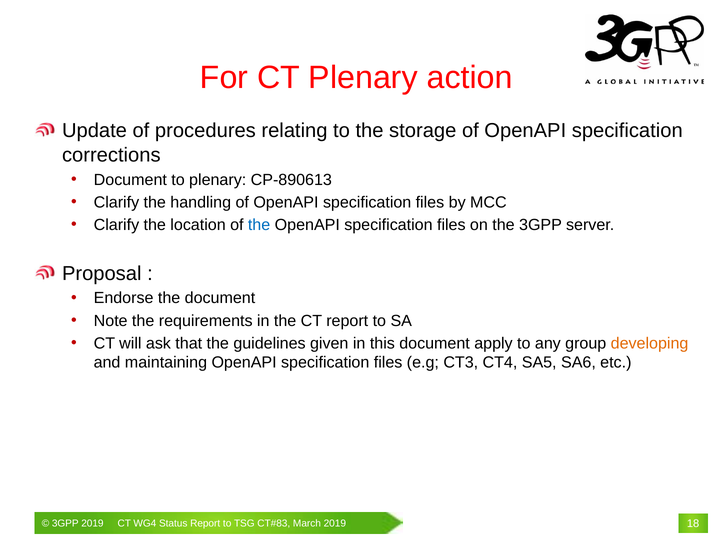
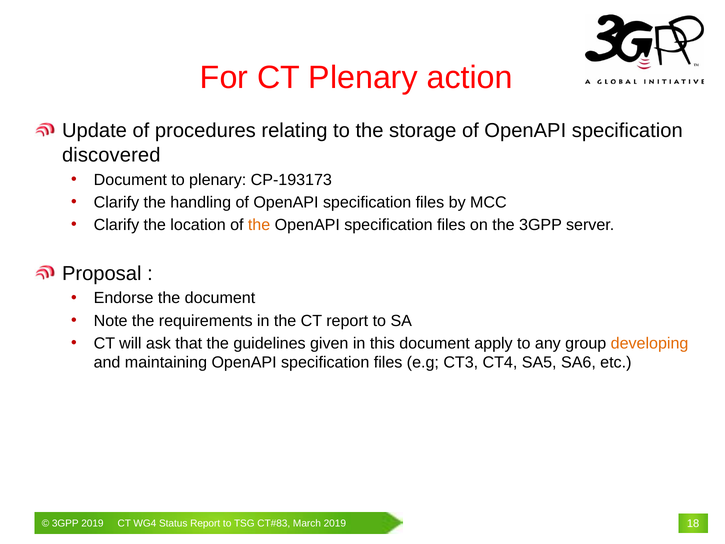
corrections: corrections -> discovered
CP-890613: CP-890613 -> CP-193173
the at (259, 225) colour: blue -> orange
